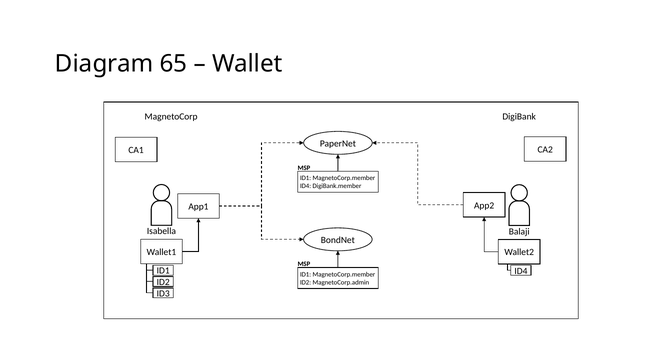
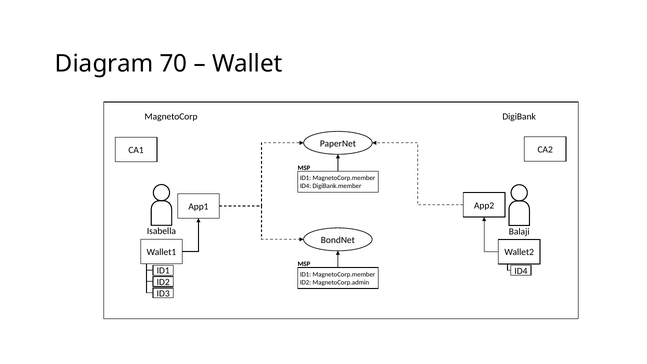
65: 65 -> 70
